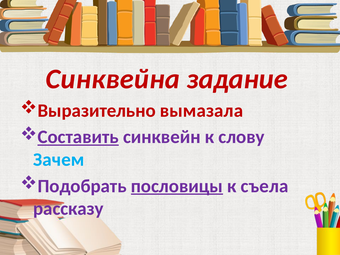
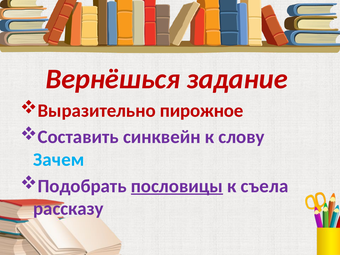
Синквейна: Синквейна -> Вернёшься
вымазала: вымазала -> пирожное
Составить underline: present -> none
